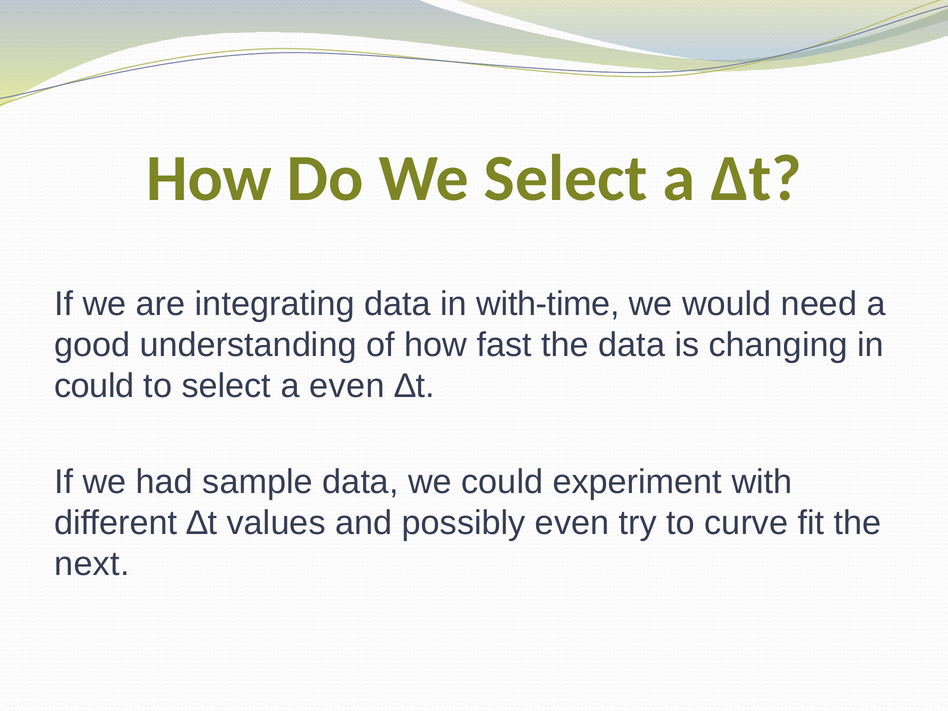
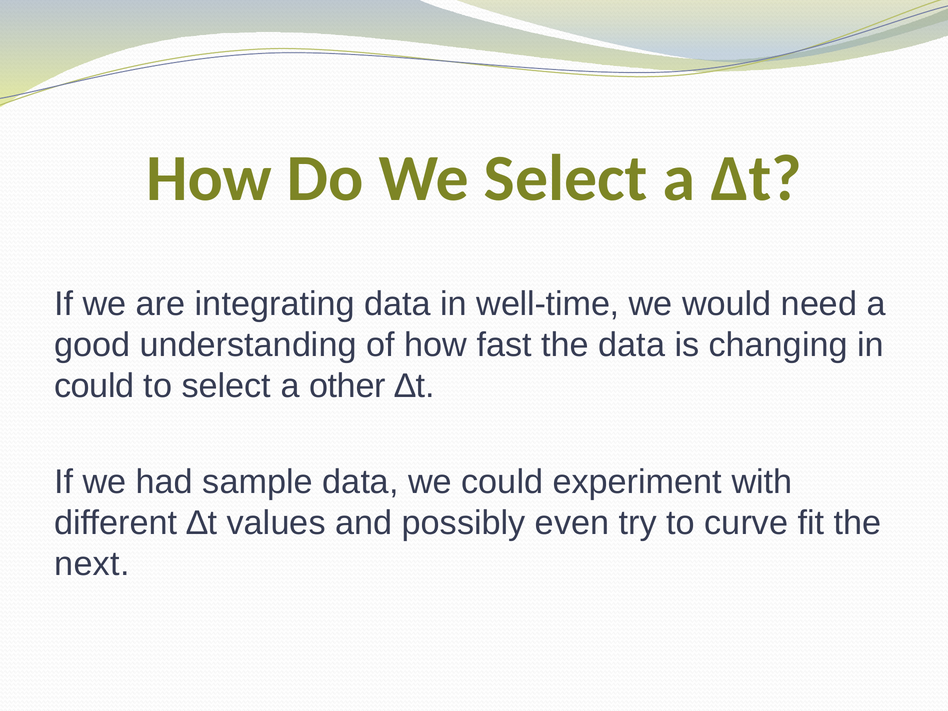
with-time: with-time -> well-time
a even: even -> other
